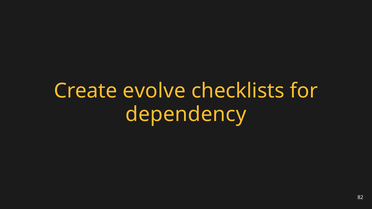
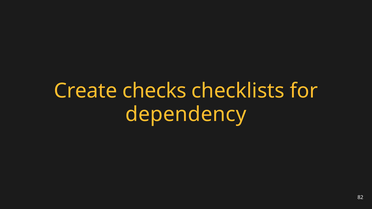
evolve: evolve -> checks
